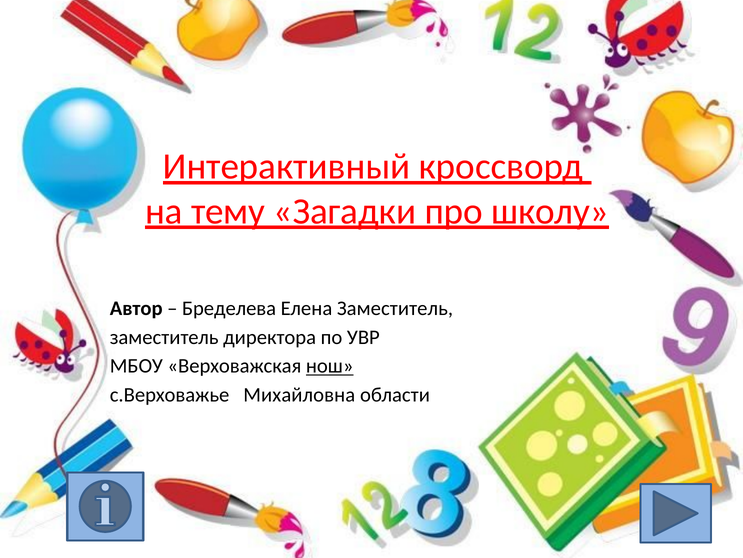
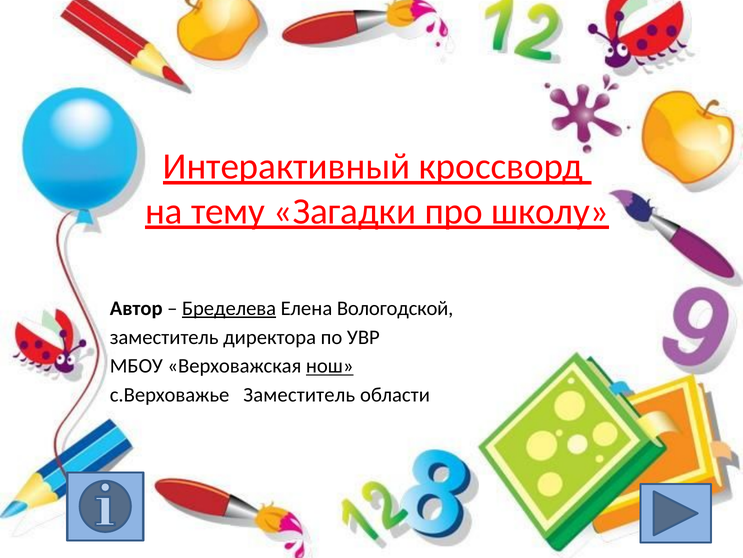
Бределева underline: none -> present
Елена Заместитель: Заместитель -> Вологодской
с.Верховажье Михайловна: Михайловна -> Заместитель
